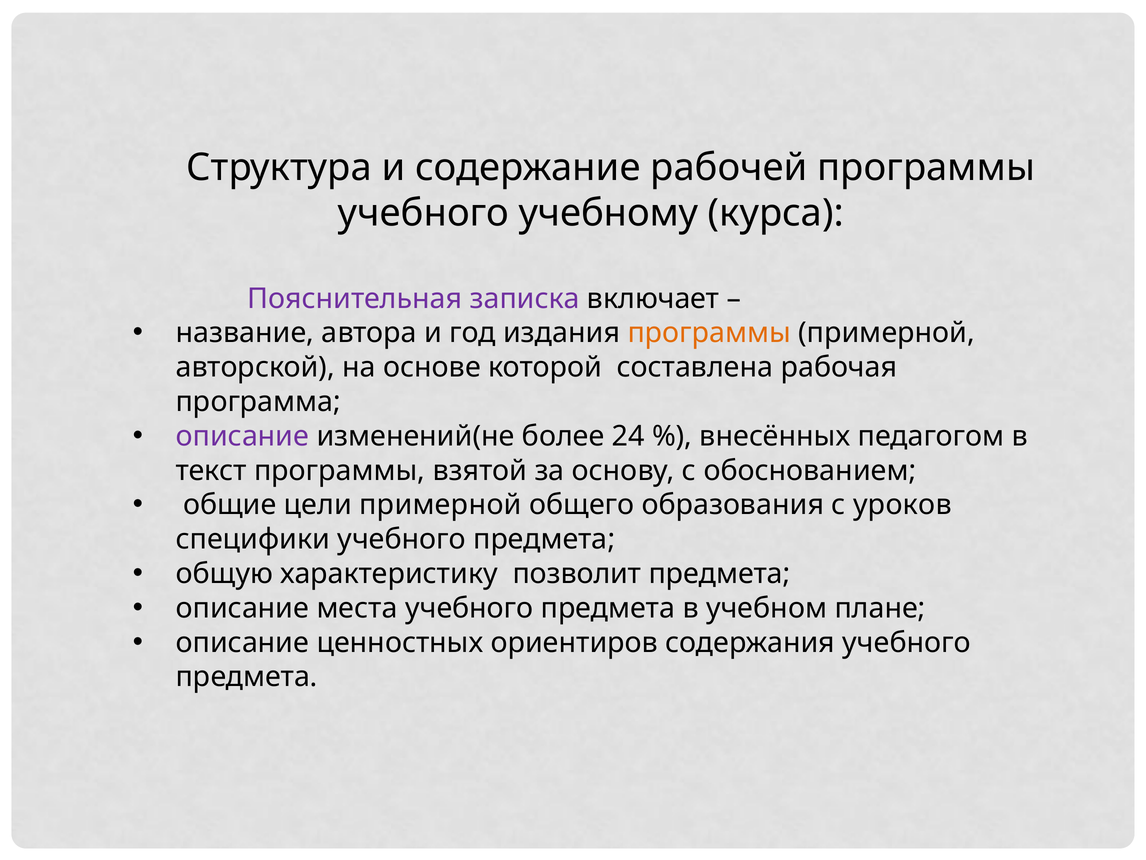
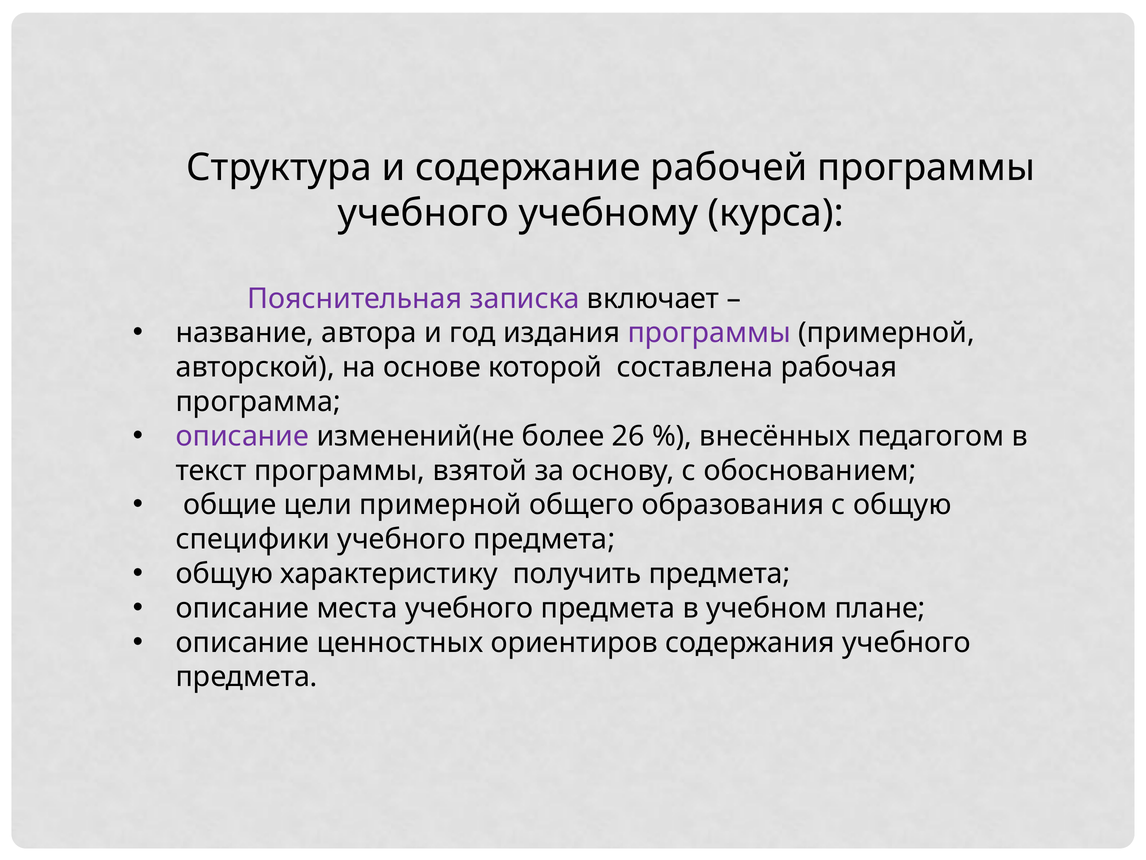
программы at (709, 333) colour: orange -> purple
24: 24 -> 26
с уроков: уроков -> общую
позволит: позволит -> получить
